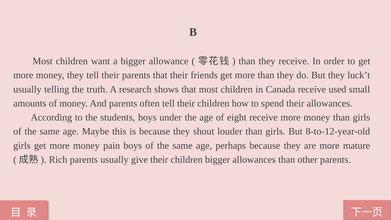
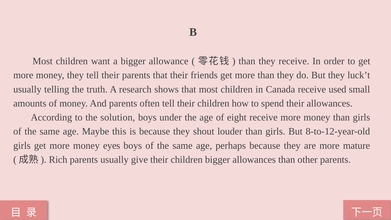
students: students -> solution
pain: pain -> eyes
